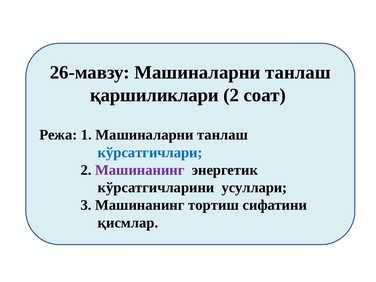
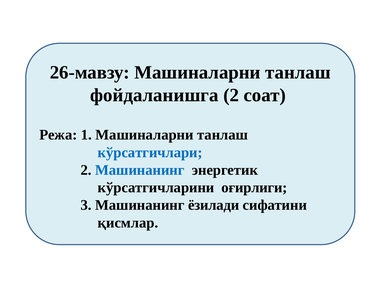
қаршиликлари: қаршиликлари -> фойдаланишга
Машинанинг at (140, 170) colour: purple -> blue
усуллари: усуллари -> оғирлиги
тортиш: тортиш -> ёзилади
